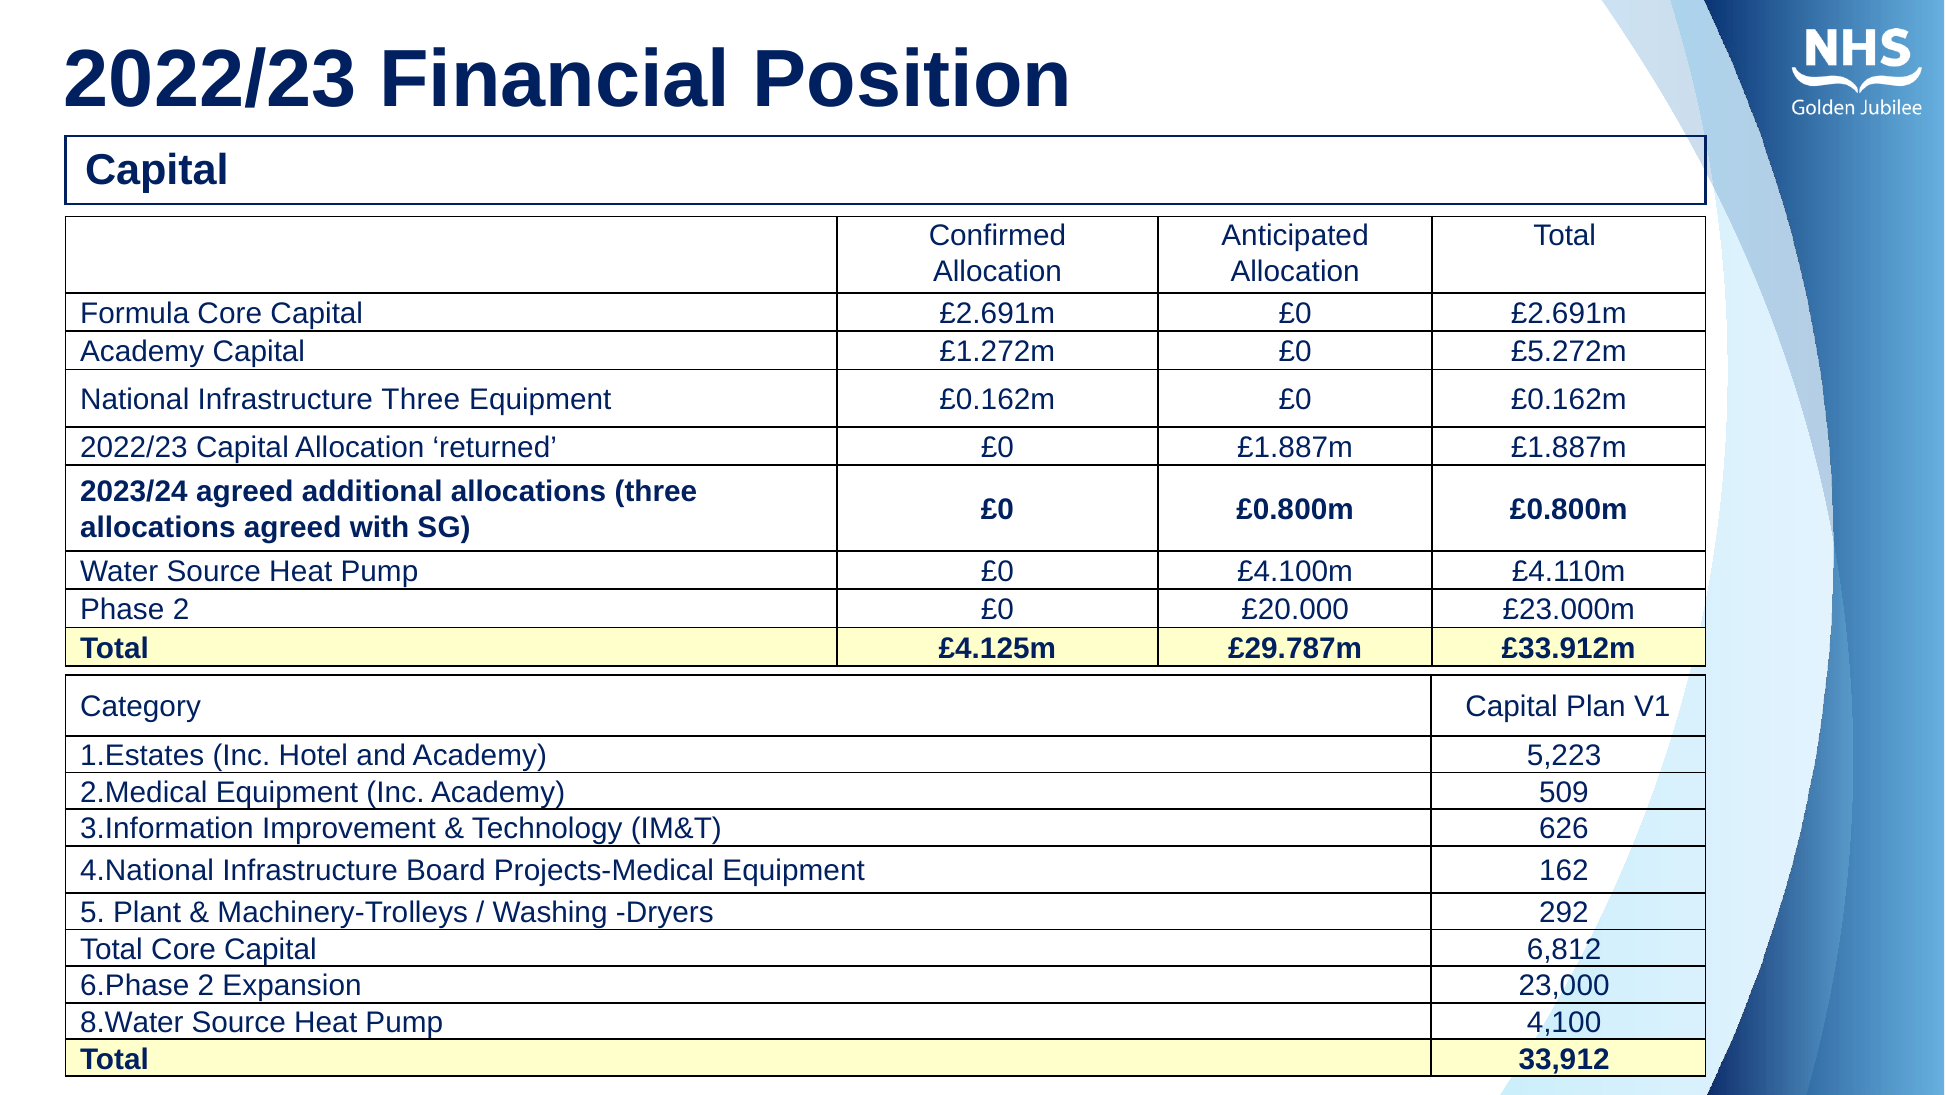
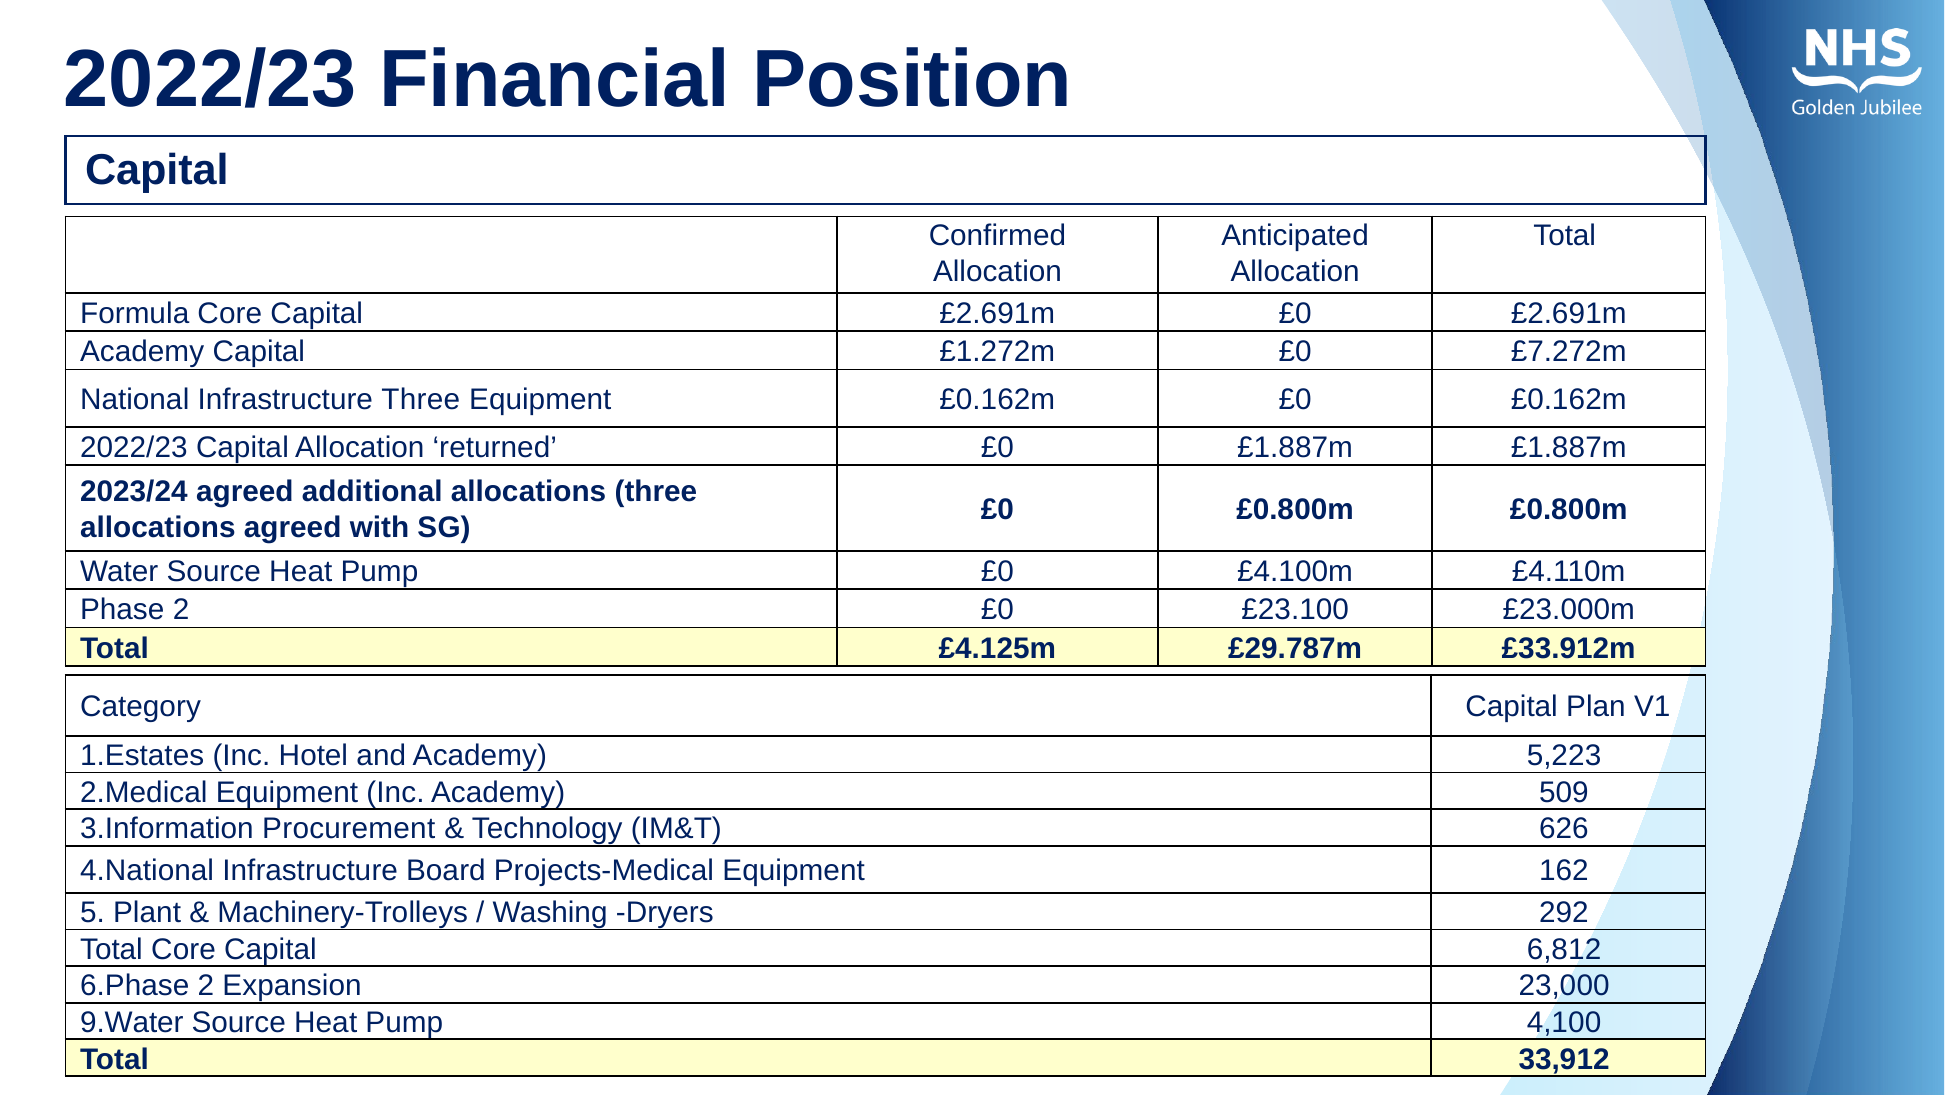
£5.272m: £5.272m -> £7.272m
£20.000: £20.000 -> £23.100
Improvement: Improvement -> Procurement
8.Water: 8.Water -> 9.Water
